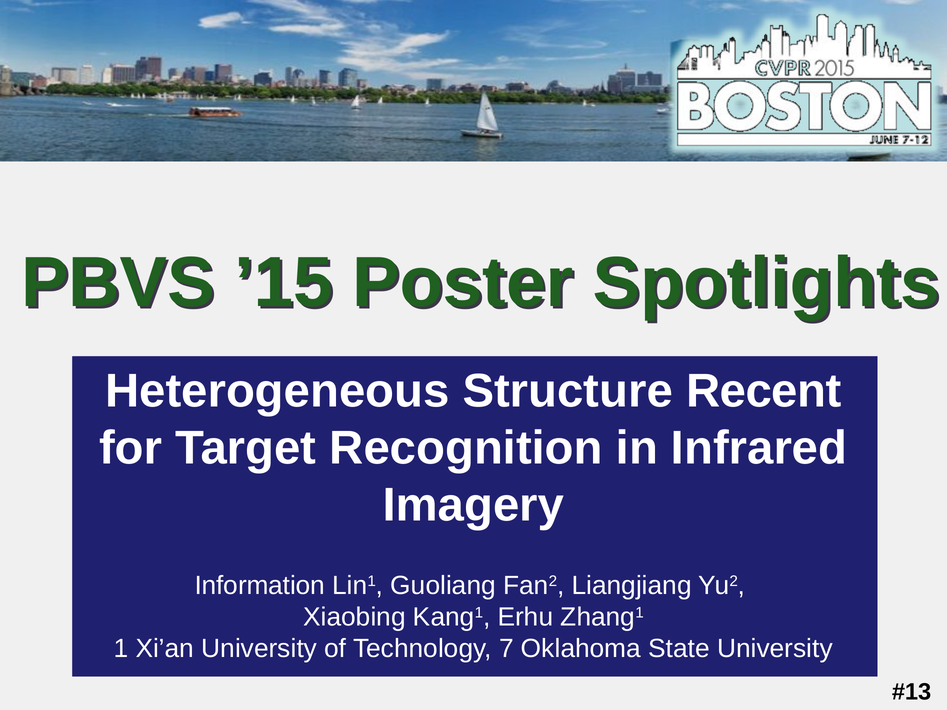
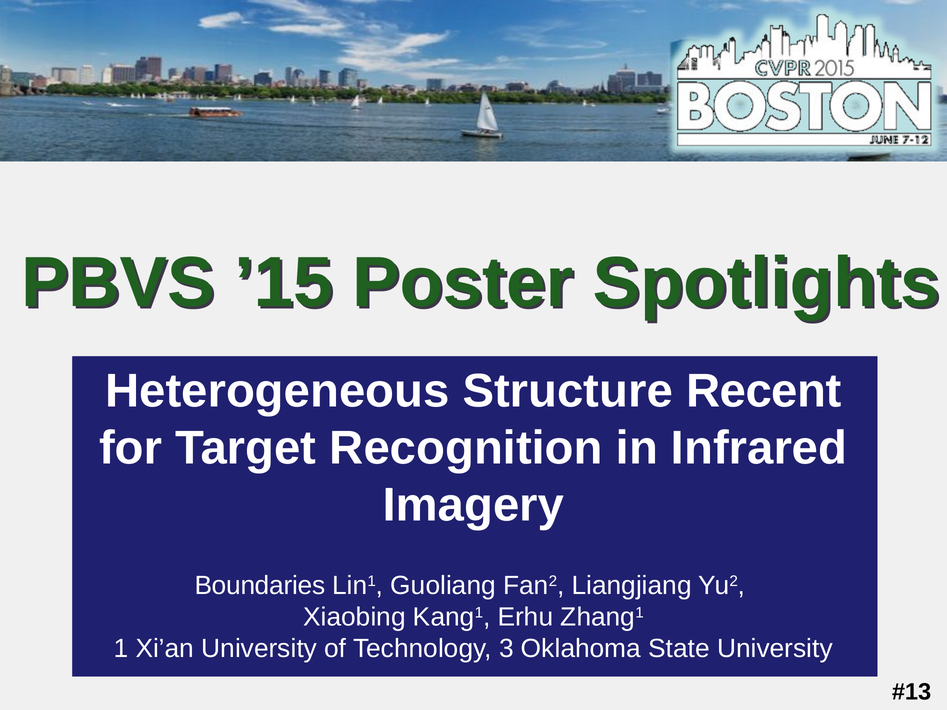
Information: Information -> Boundaries
7: 7 -> 3
